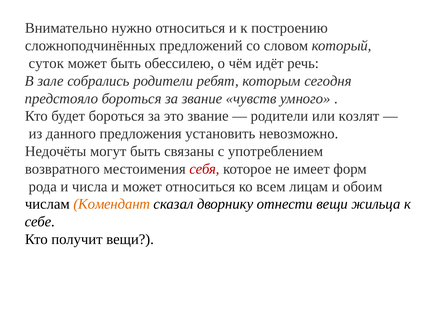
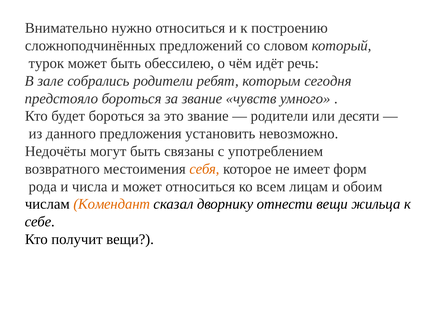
суток: суток -> турок
козлят: козлят -> десяти
себя colour: red -> orange
